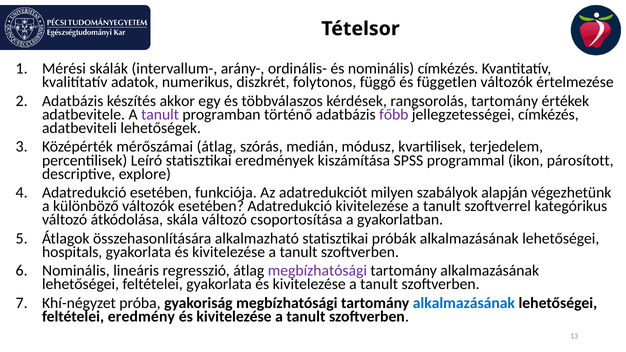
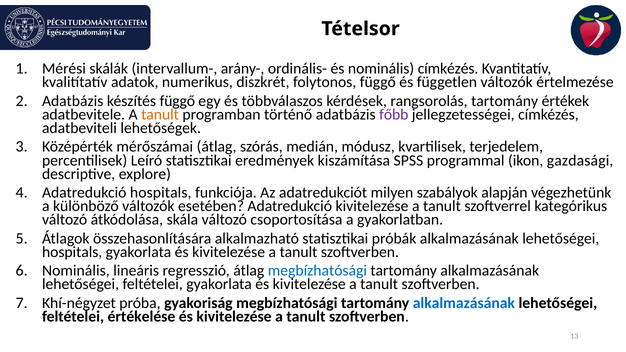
készítés akkor: akkor -> függő
tanult at (160, 115) colour: purple -> orange
párosított: párosított -> gazdasági
Adatredukció esetében: esetében -> hospitals
megbízhatósági at (317, 271) colour: purple -> blue
eredmény: eredmény -> értékelése
